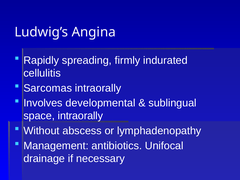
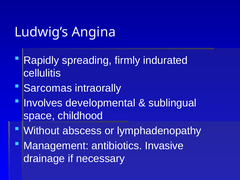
space intraorally: intraorally -> childhood
Unifocal: Unifocal -> Invasive
